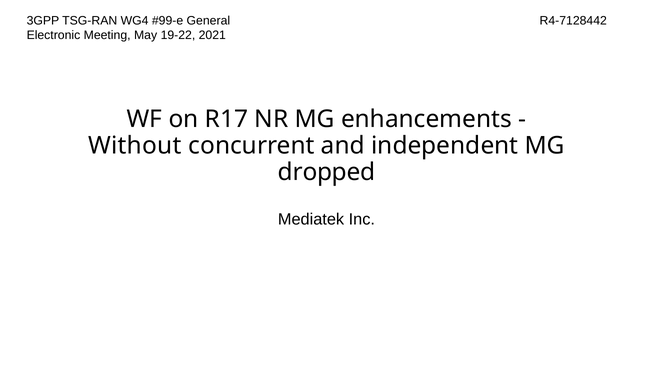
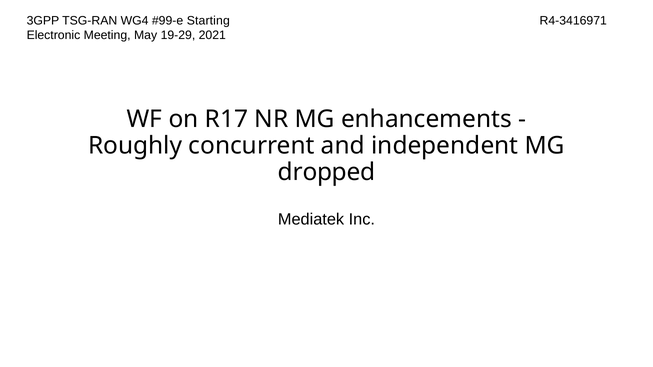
General: General -> Starting
R4-7128442: R4-7128442 -> R4-3416971
19-22: 19-22 -> 19-29
Without: Without -> Roughly
